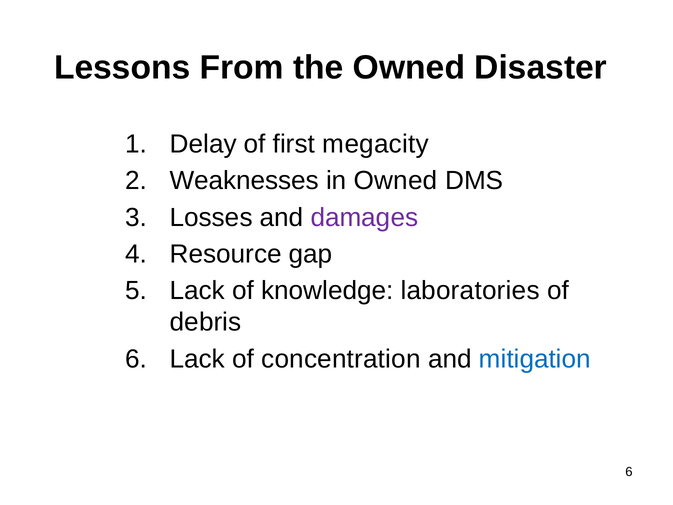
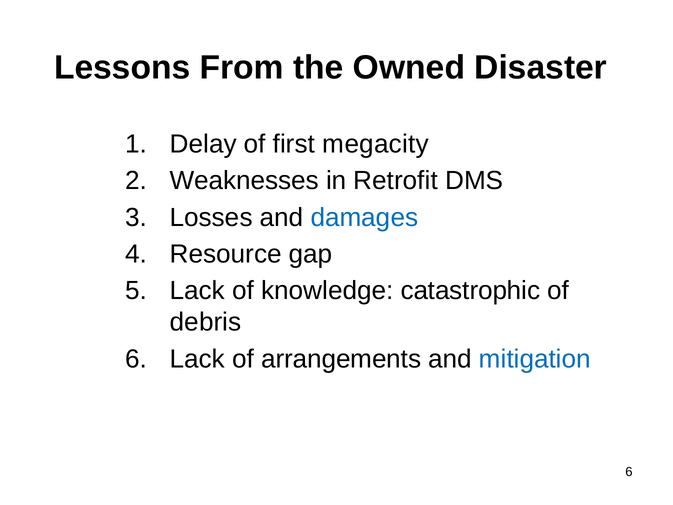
in Owned: Owned -> Retrofit
damages colour: purple -> blue
laboratories: laboratories -> catastrophic
concentration: concentration -> arrangements
